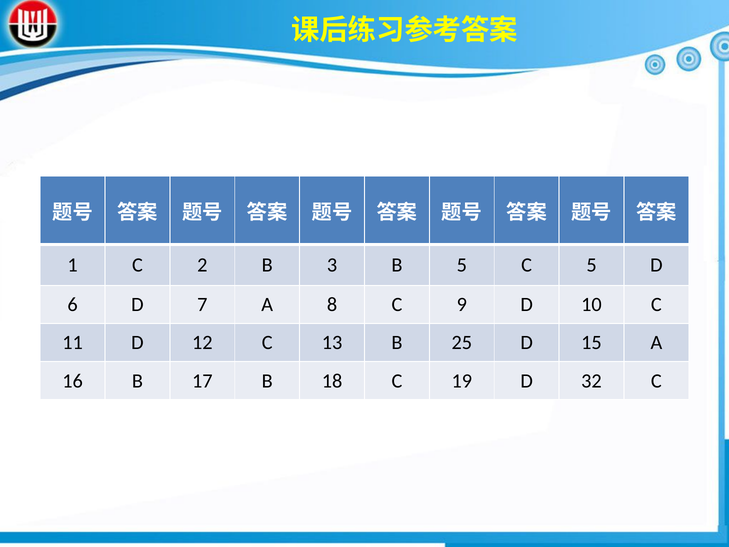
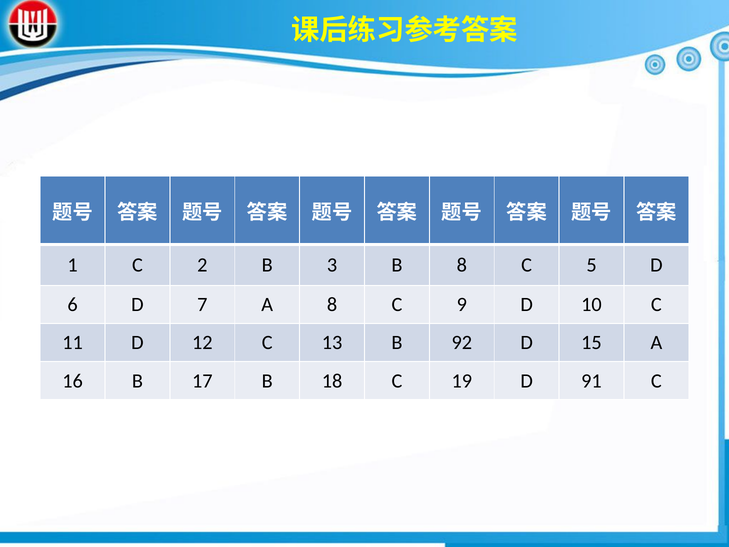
B 5: 5 -> 8
25: 25 -> 92
32: 32 -> 91
